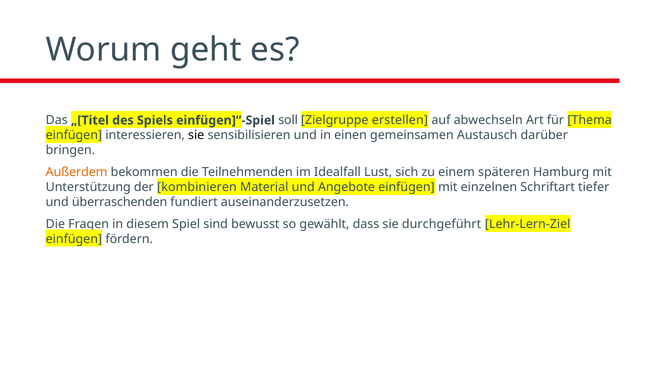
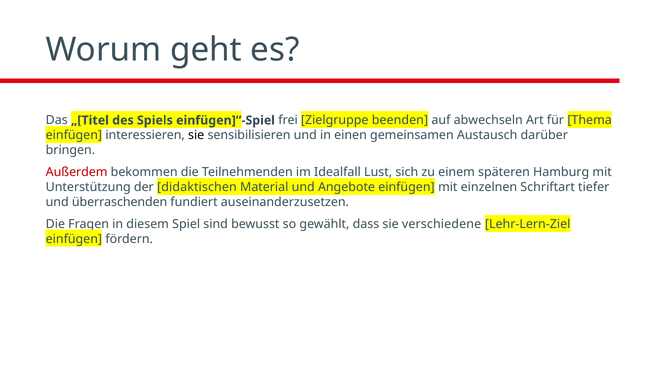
soll: soll -> frei
erstellen: erstellen -> beenden
Außerdem colour: orange -> red
kombinieren: kombinieren -> didaktischen
durchgeführt: durchgeführt -> verschiedene
